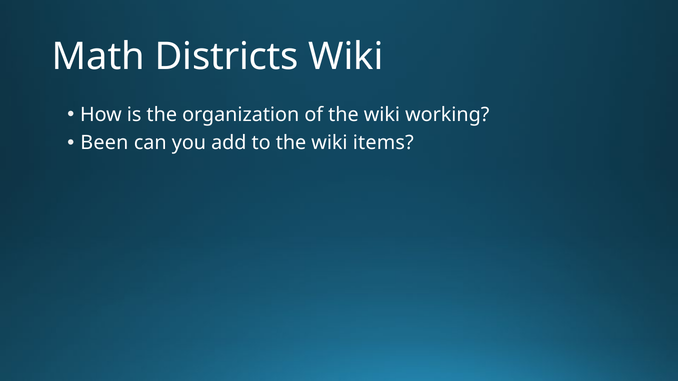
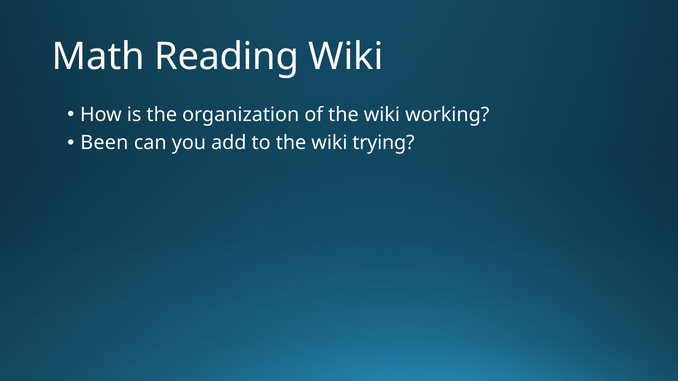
Districts: Districts -> Reading
items: items -> trying
